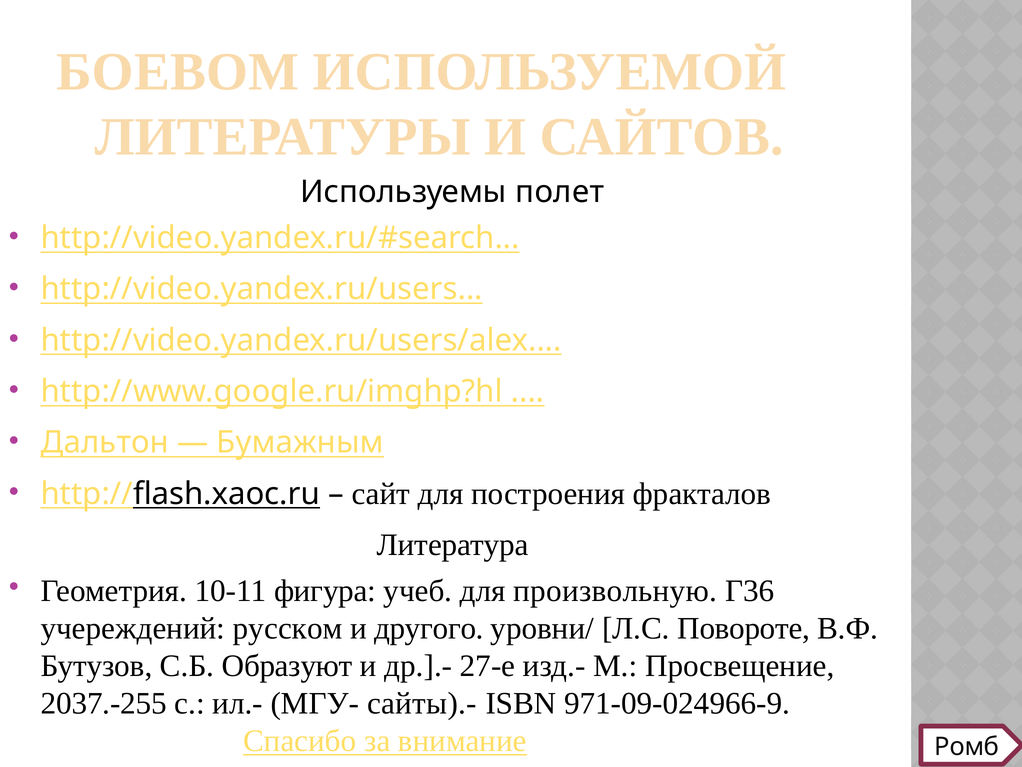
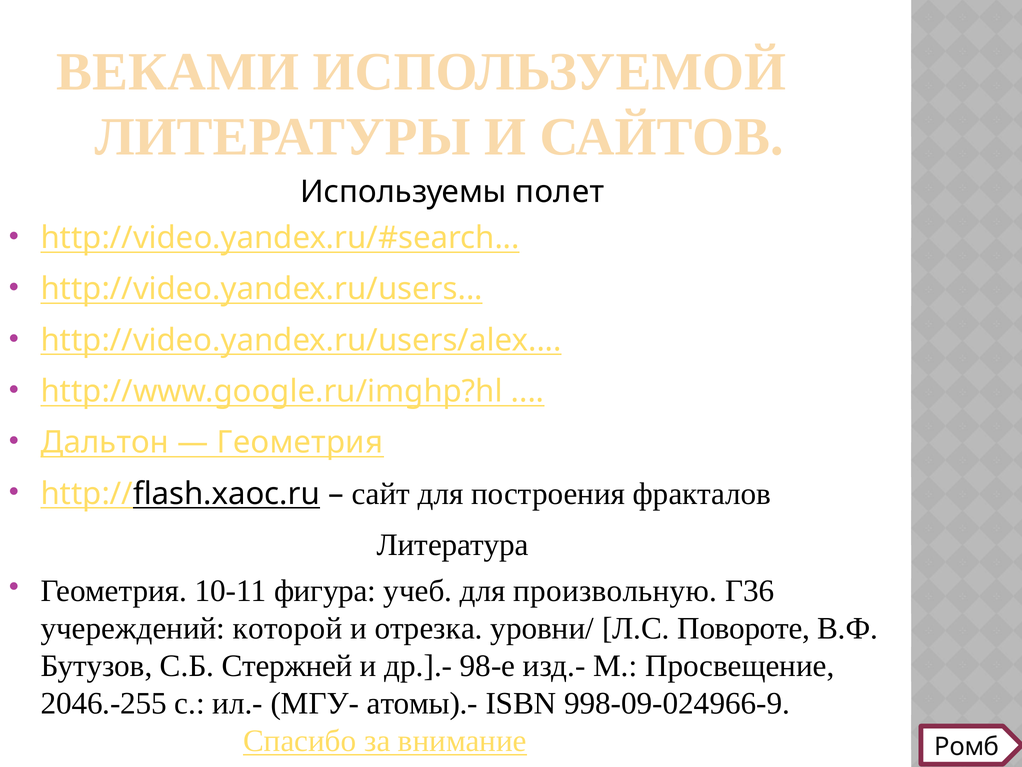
БОЕВОМ: БОЕВОМ -> ВЕКАМИ
Бумажным at (300, 442): Бумажным -> Геометрия
русском: русском -> которой
другого: другого -> отрезка
Образуют: Образуют -> Стержней
27-е: 27-е -> 98-е
2037.-255: 2037.-255 -> 2046.-255
сайты).-: сайты).- -> атомы).-
971-09-024966-9: 971-09-024966-9 -> 998-09-024966-9
